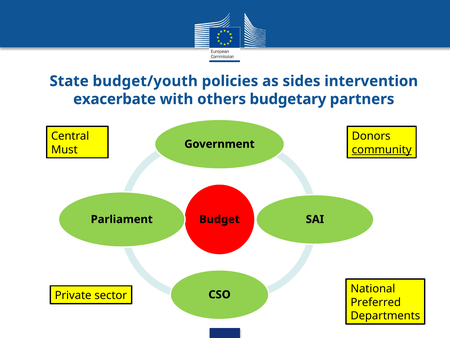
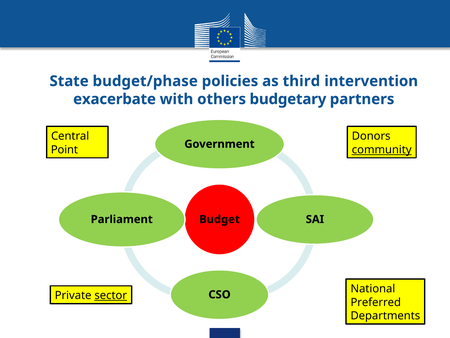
budget/youth: budget/youth -> budget/phase
sides: sides -> third
Must: Must -> Point
sector underline: none -> present
